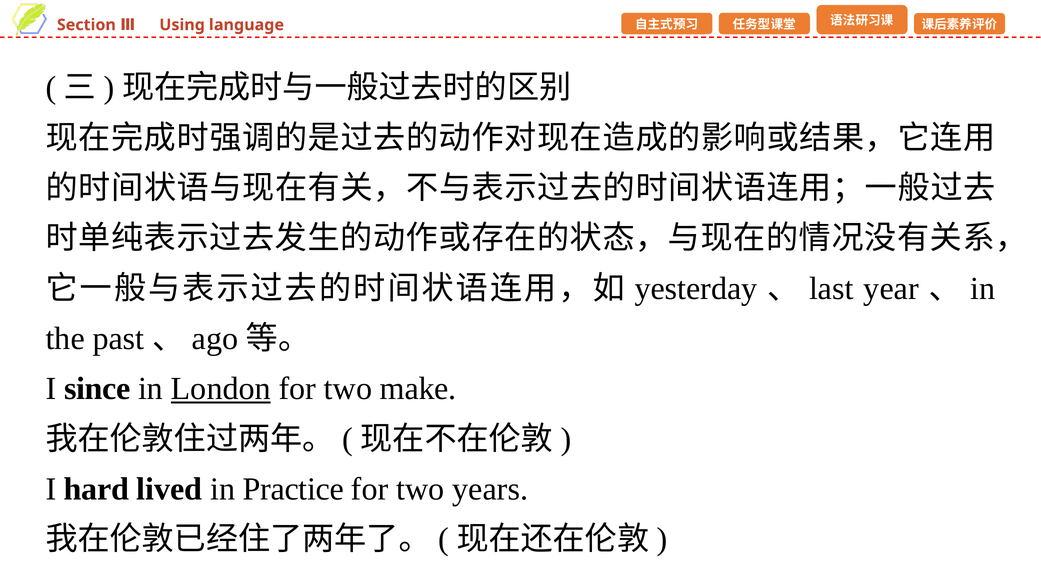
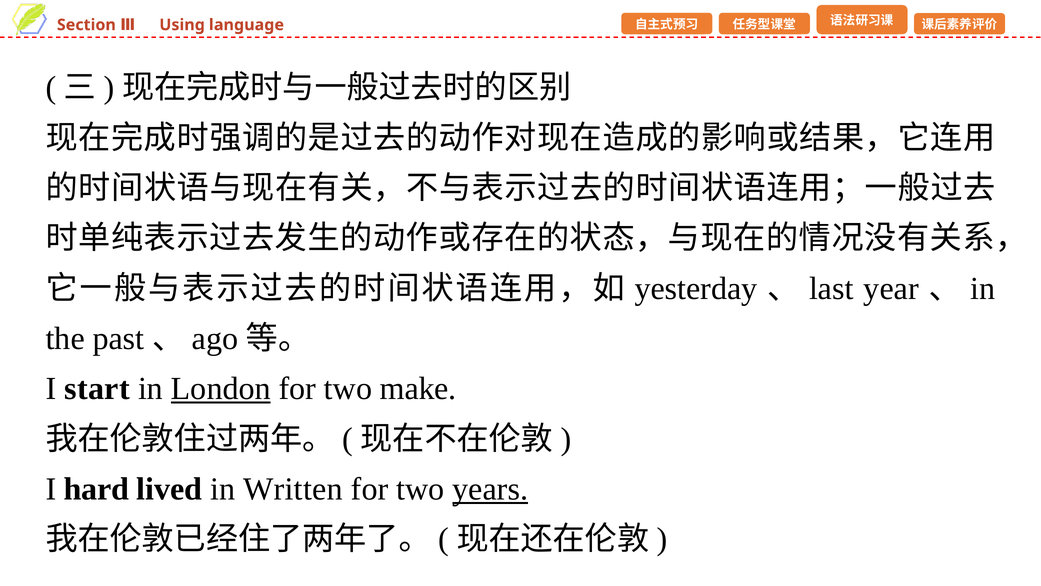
since: since -> start
Practice: Practice -> Written
years underline: none -> present
